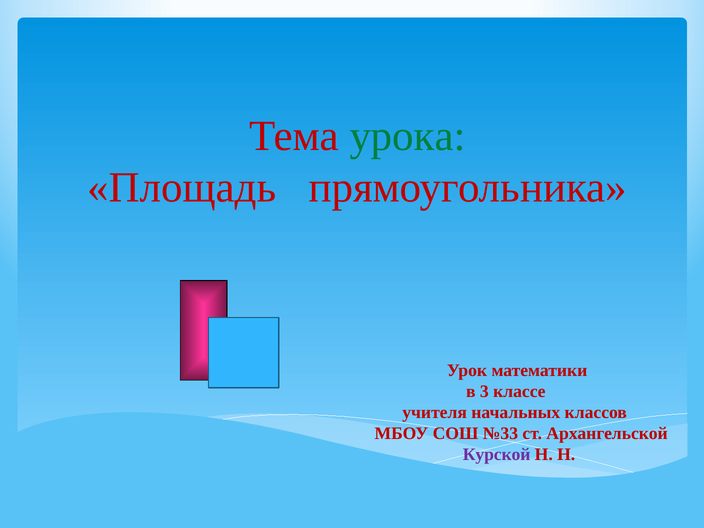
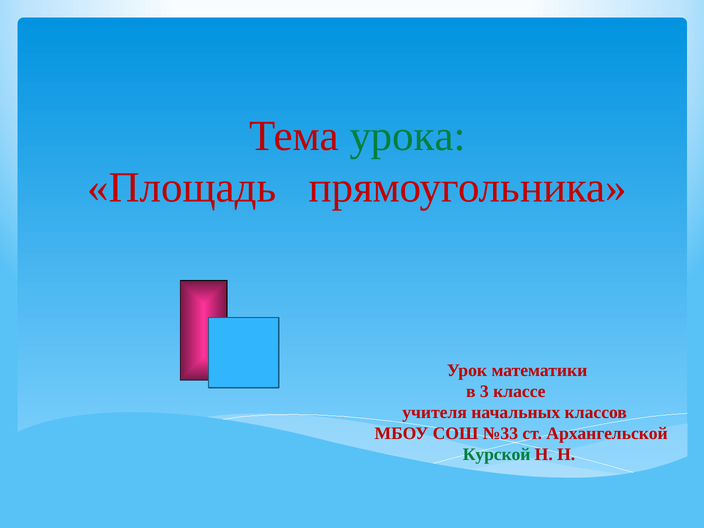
Курской colour: purple -> green
